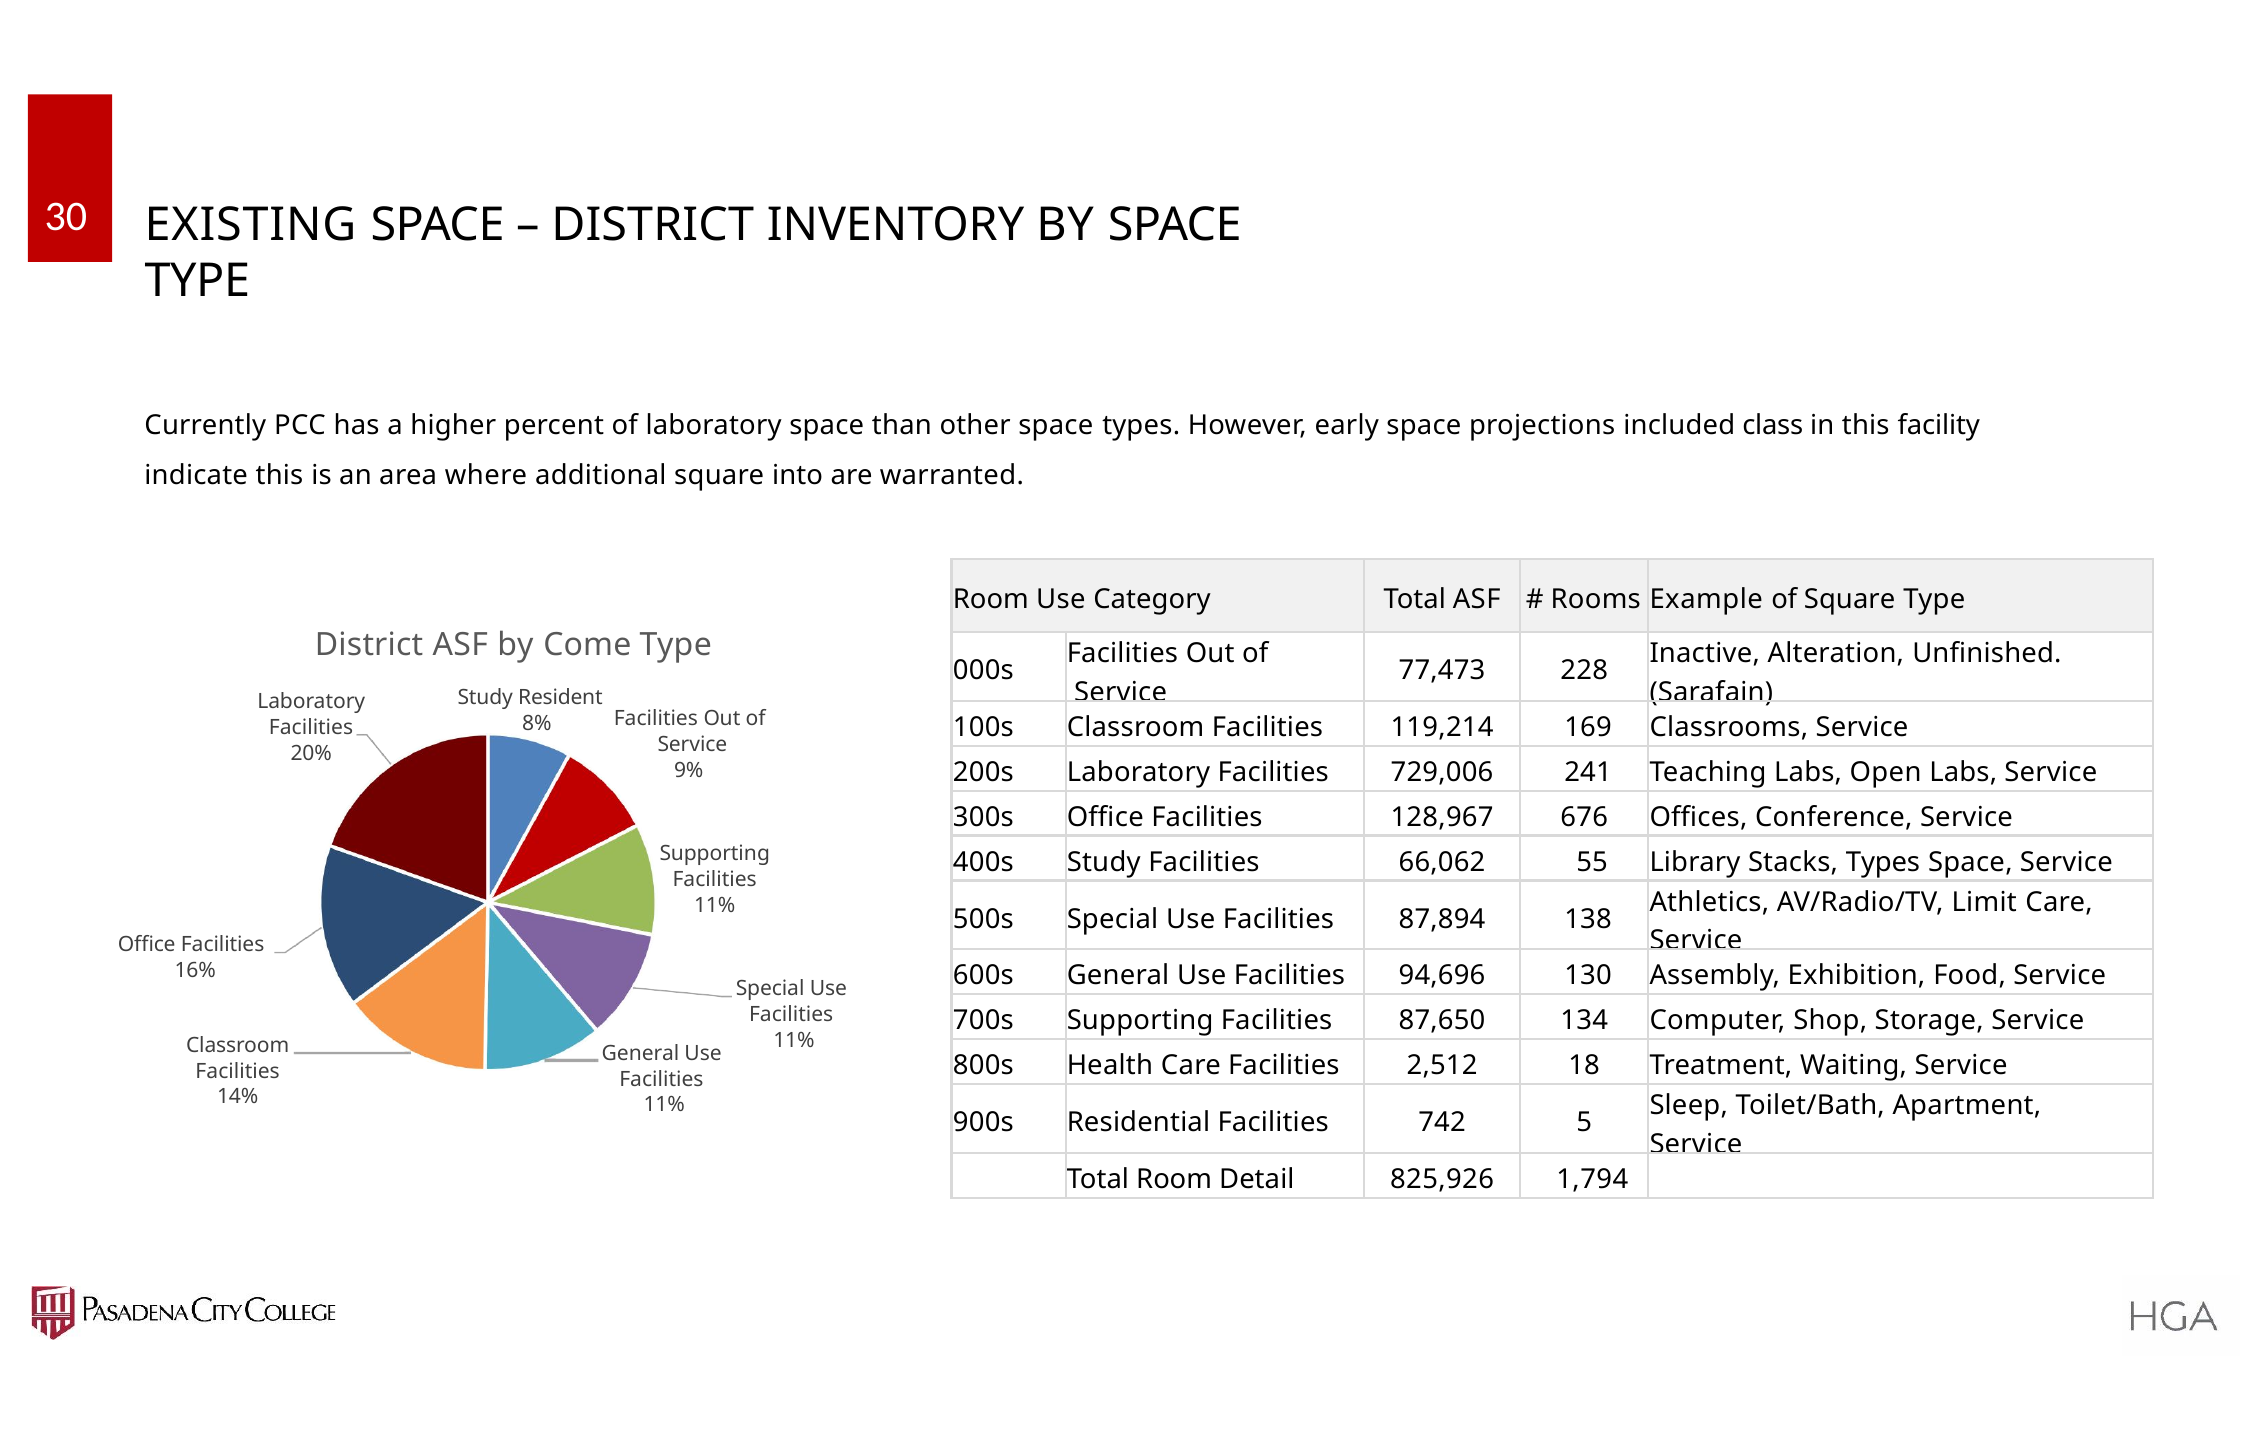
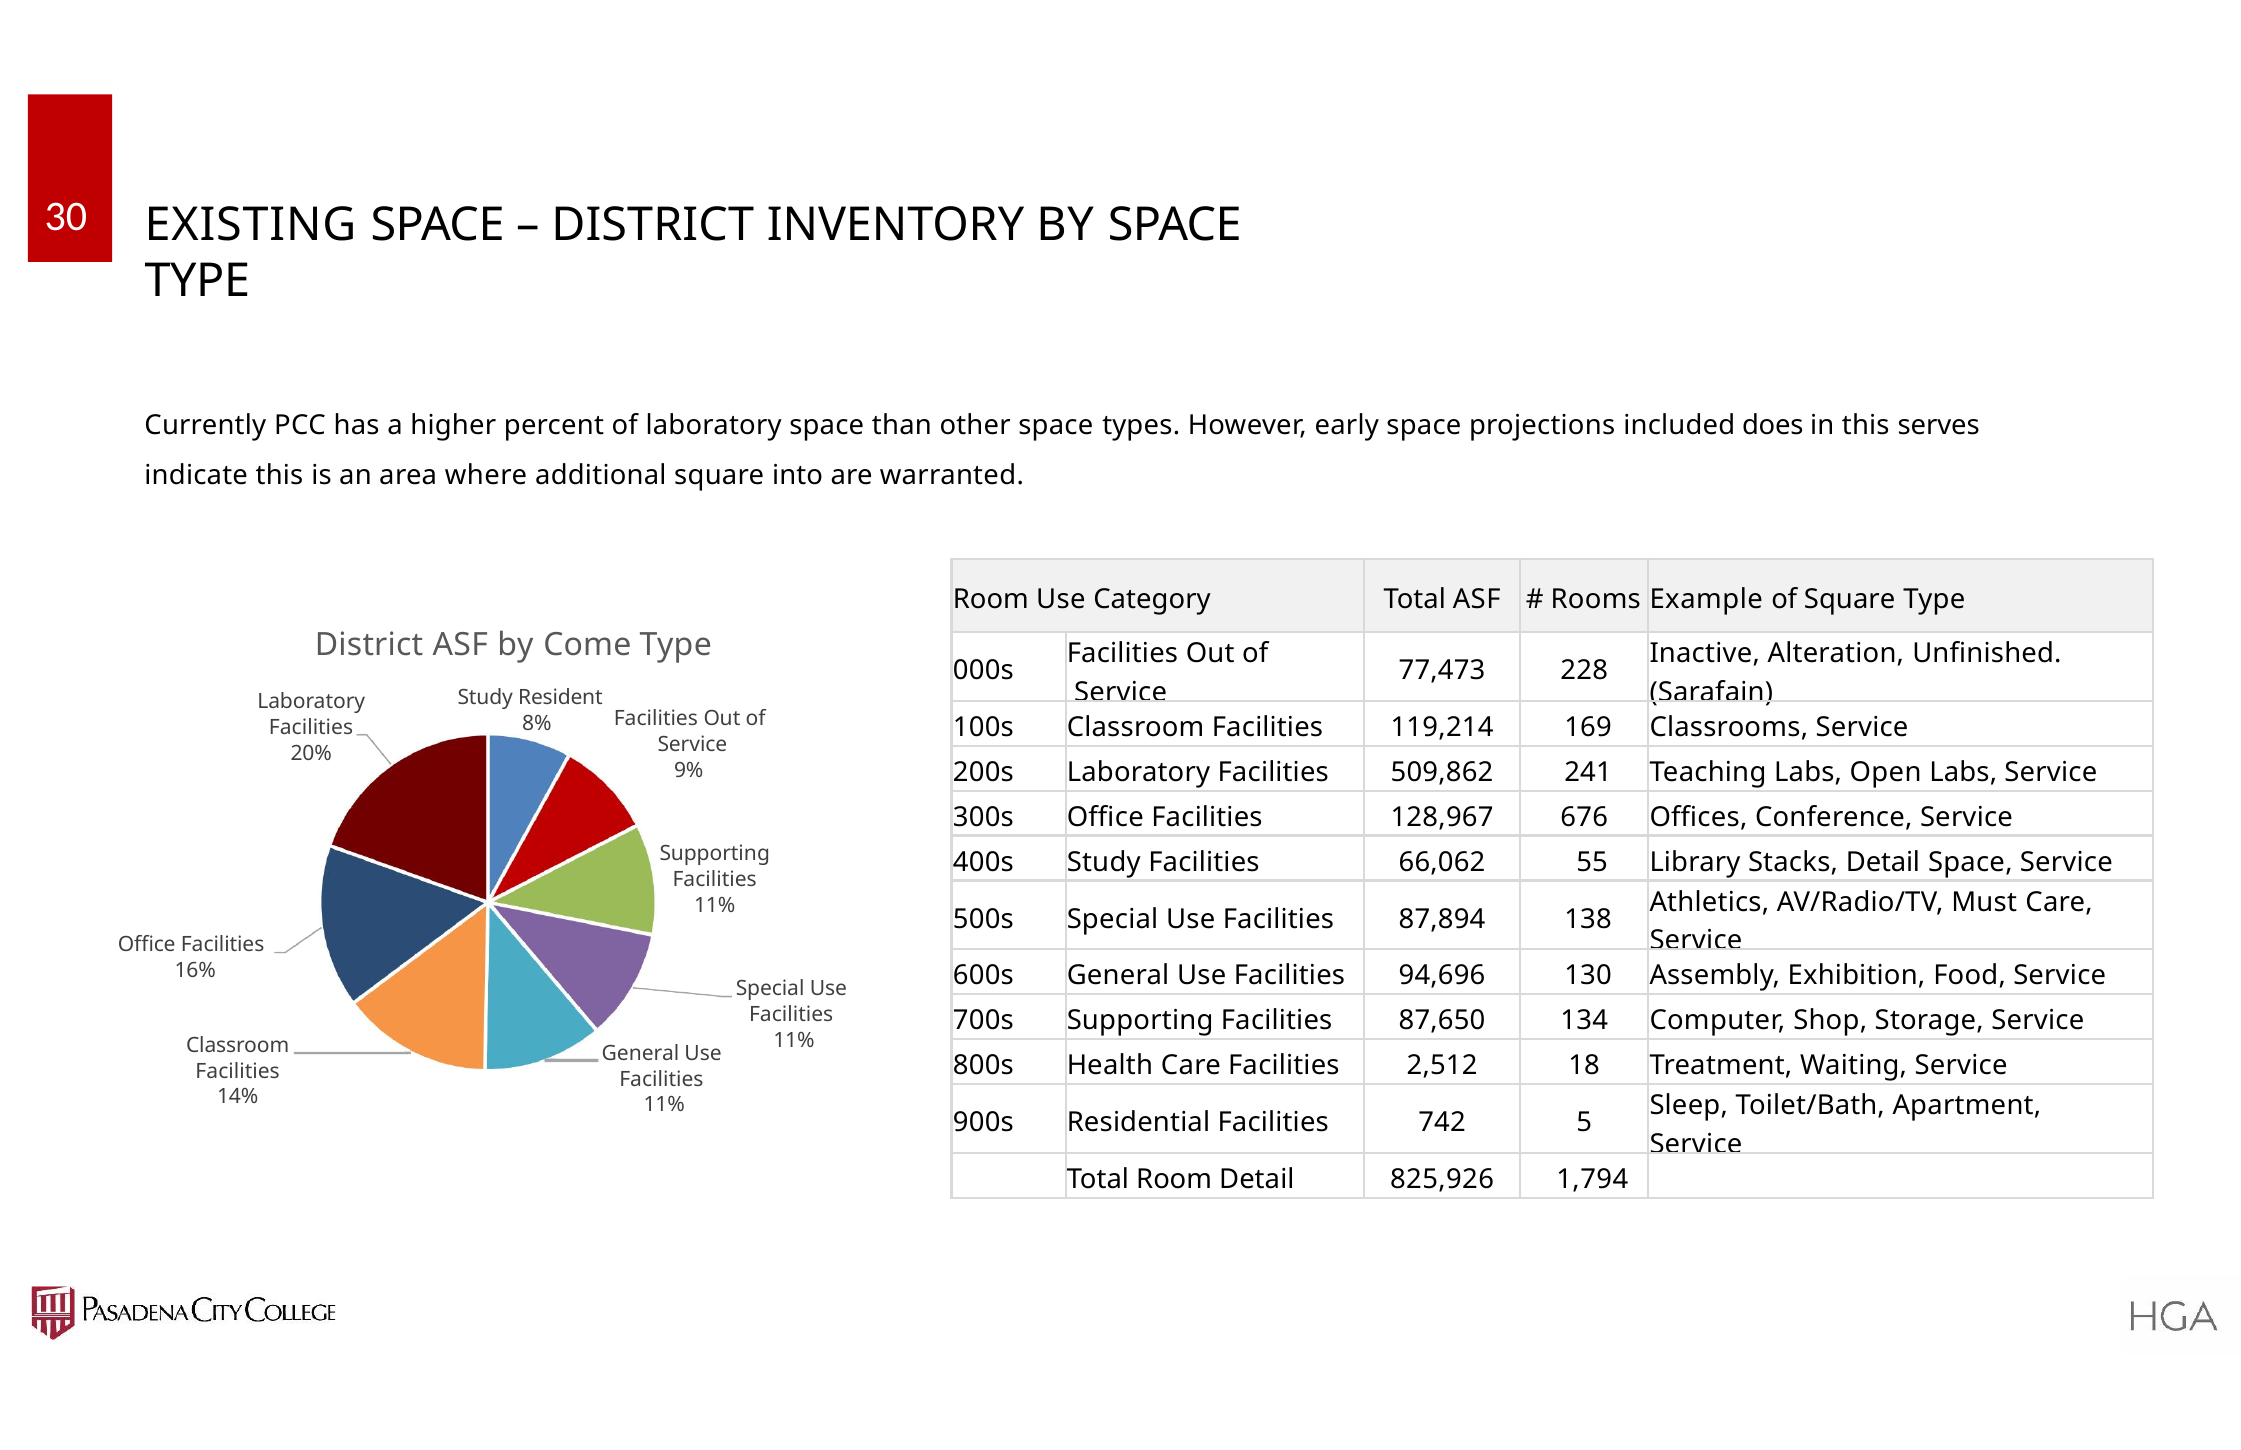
class: class -> does
facility: facility -> serves
729,006: 729,006 -> 509,862
Stacks Types: Types -> Detail
Limit: Limit -> Must
